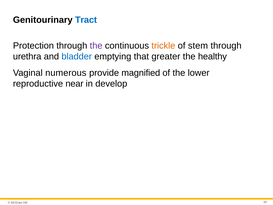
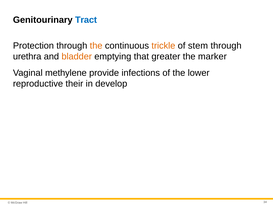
the at (96, 46) colour: purple -> orange
bladder colour: blue -> orange
healthy: healthy -> marker
numerous: numerous -> methylene
magnified: magnified -> infections
near: near -> their
